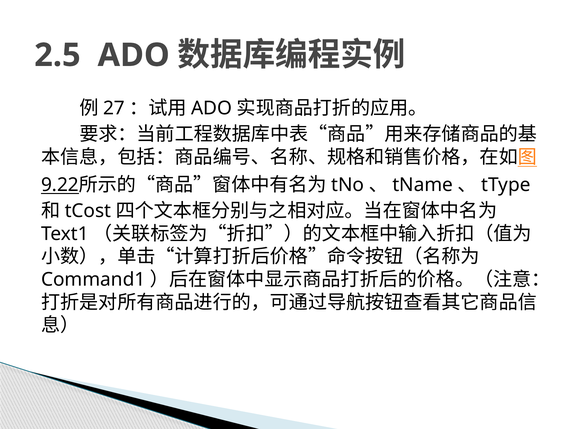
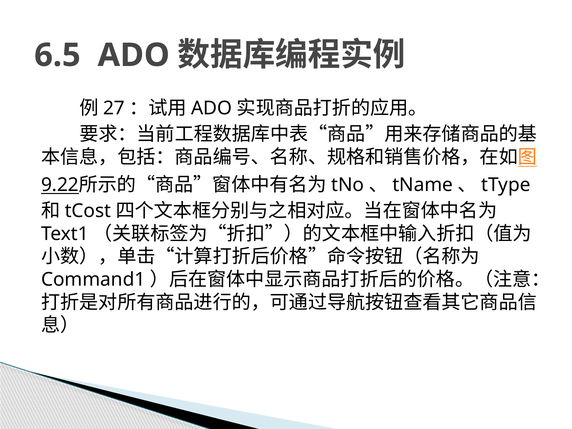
2.5: 2.5 -> 6.5
